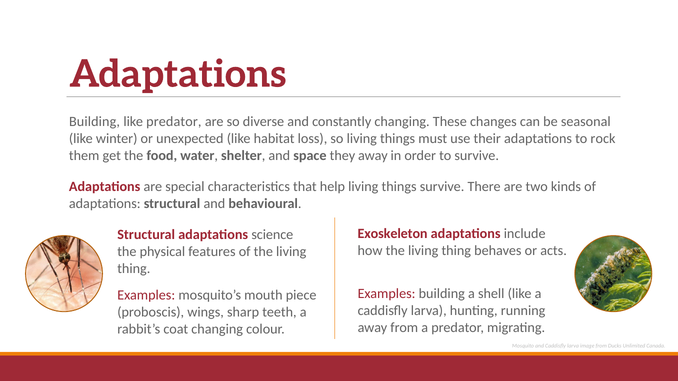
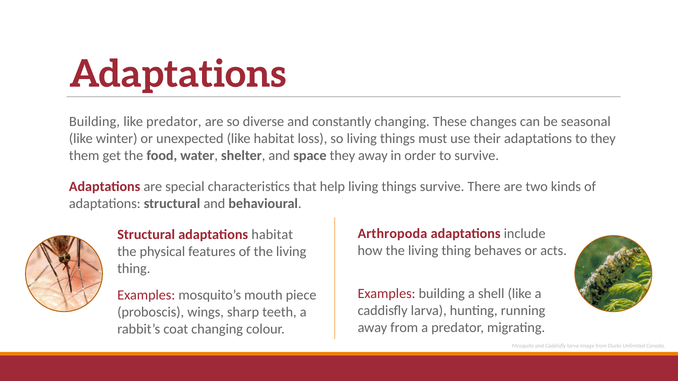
to rock: rock -> they
Exoskeleton: Exoskeleton -> Arthropoda
adaptations science: science -> habitat
